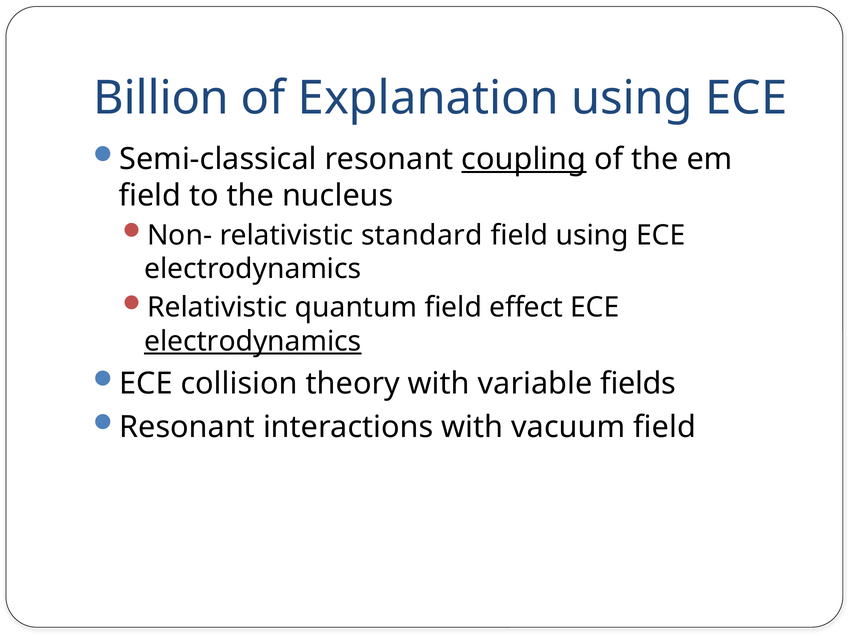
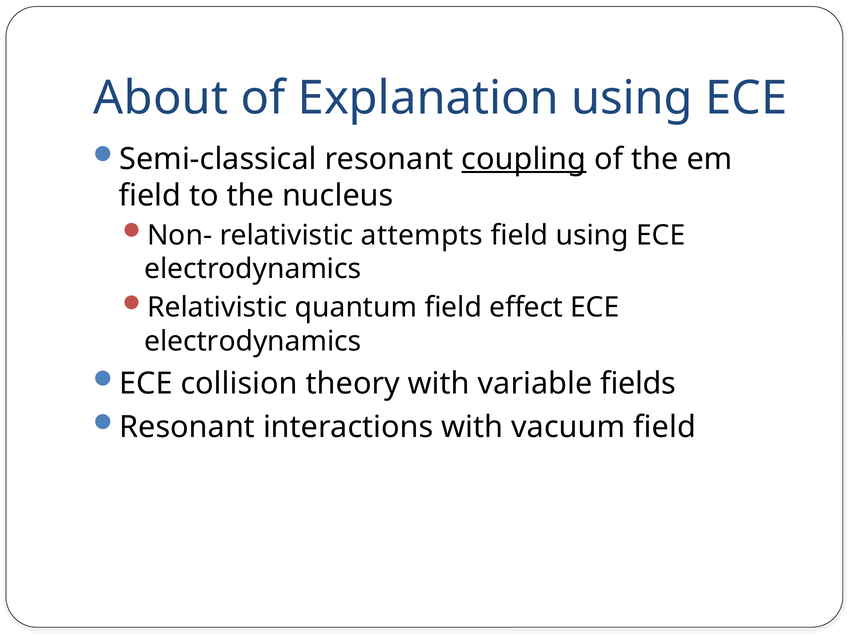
Billion: Billion -> About
standard: standard -> attempts
electrodynamics at (253, 342) underline: present -> none
